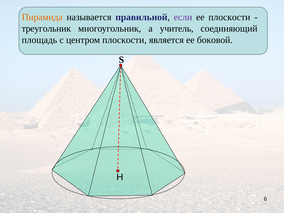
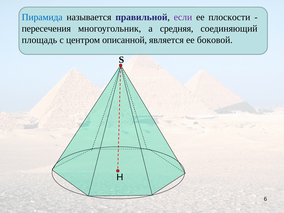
Пирамида colour: orange -> blue
треугольник: треугольник -> пересечения
учитель: учитель -> средняя
центром плоскости: плоскости -> описанной
